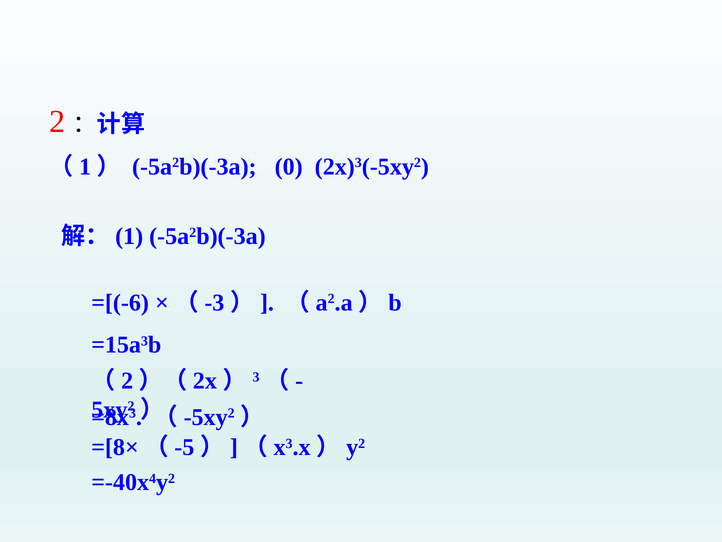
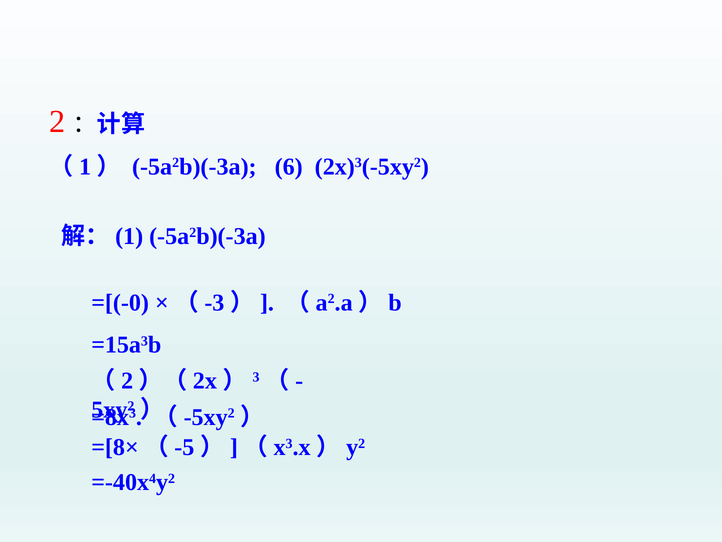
0: 0 -> 6
=[(-6: =[(-6 -> =[(-0
